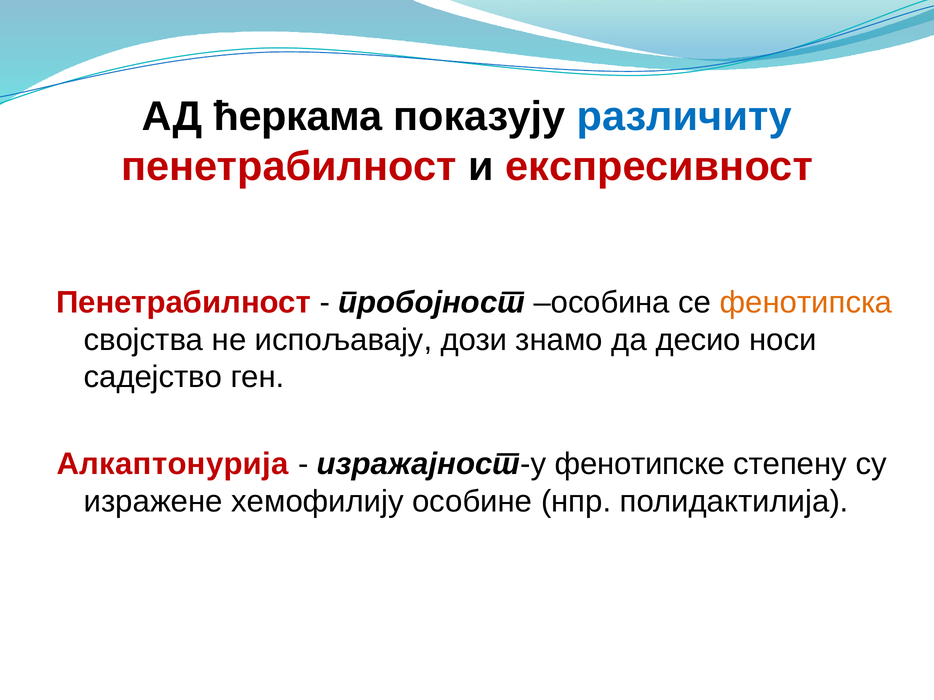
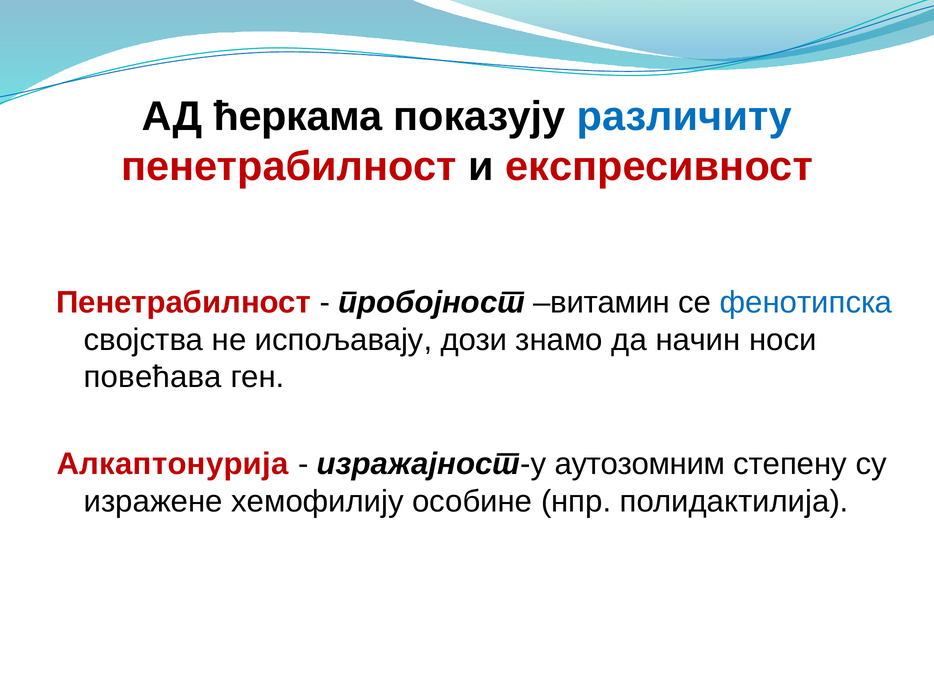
особина: особина -> витамин
фенотипска colour: orange -> blue
десио: десио -> начин
садејство: садејство -> повећава
фенотипске: фенотипске -> аутозомним
